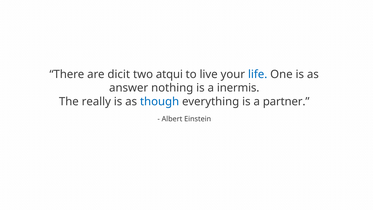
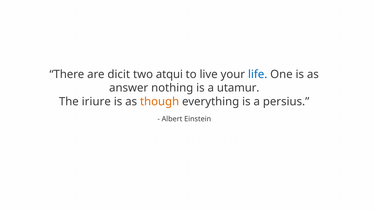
inermis: inermis -> utamur
really: really -> iriure
though colour: blue -> orange
partner: partner -> persius
